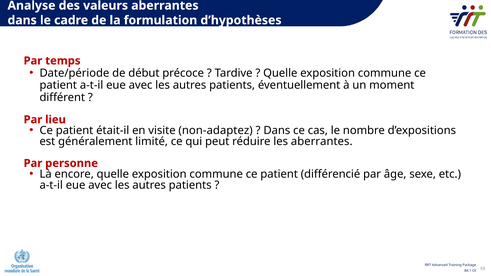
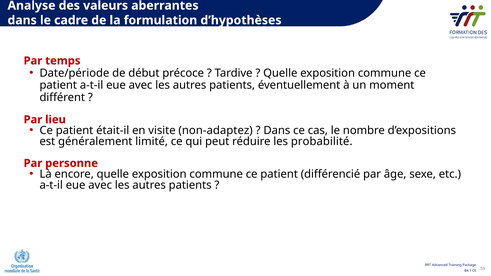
les aberrantes: aberrantes -> probabilité
